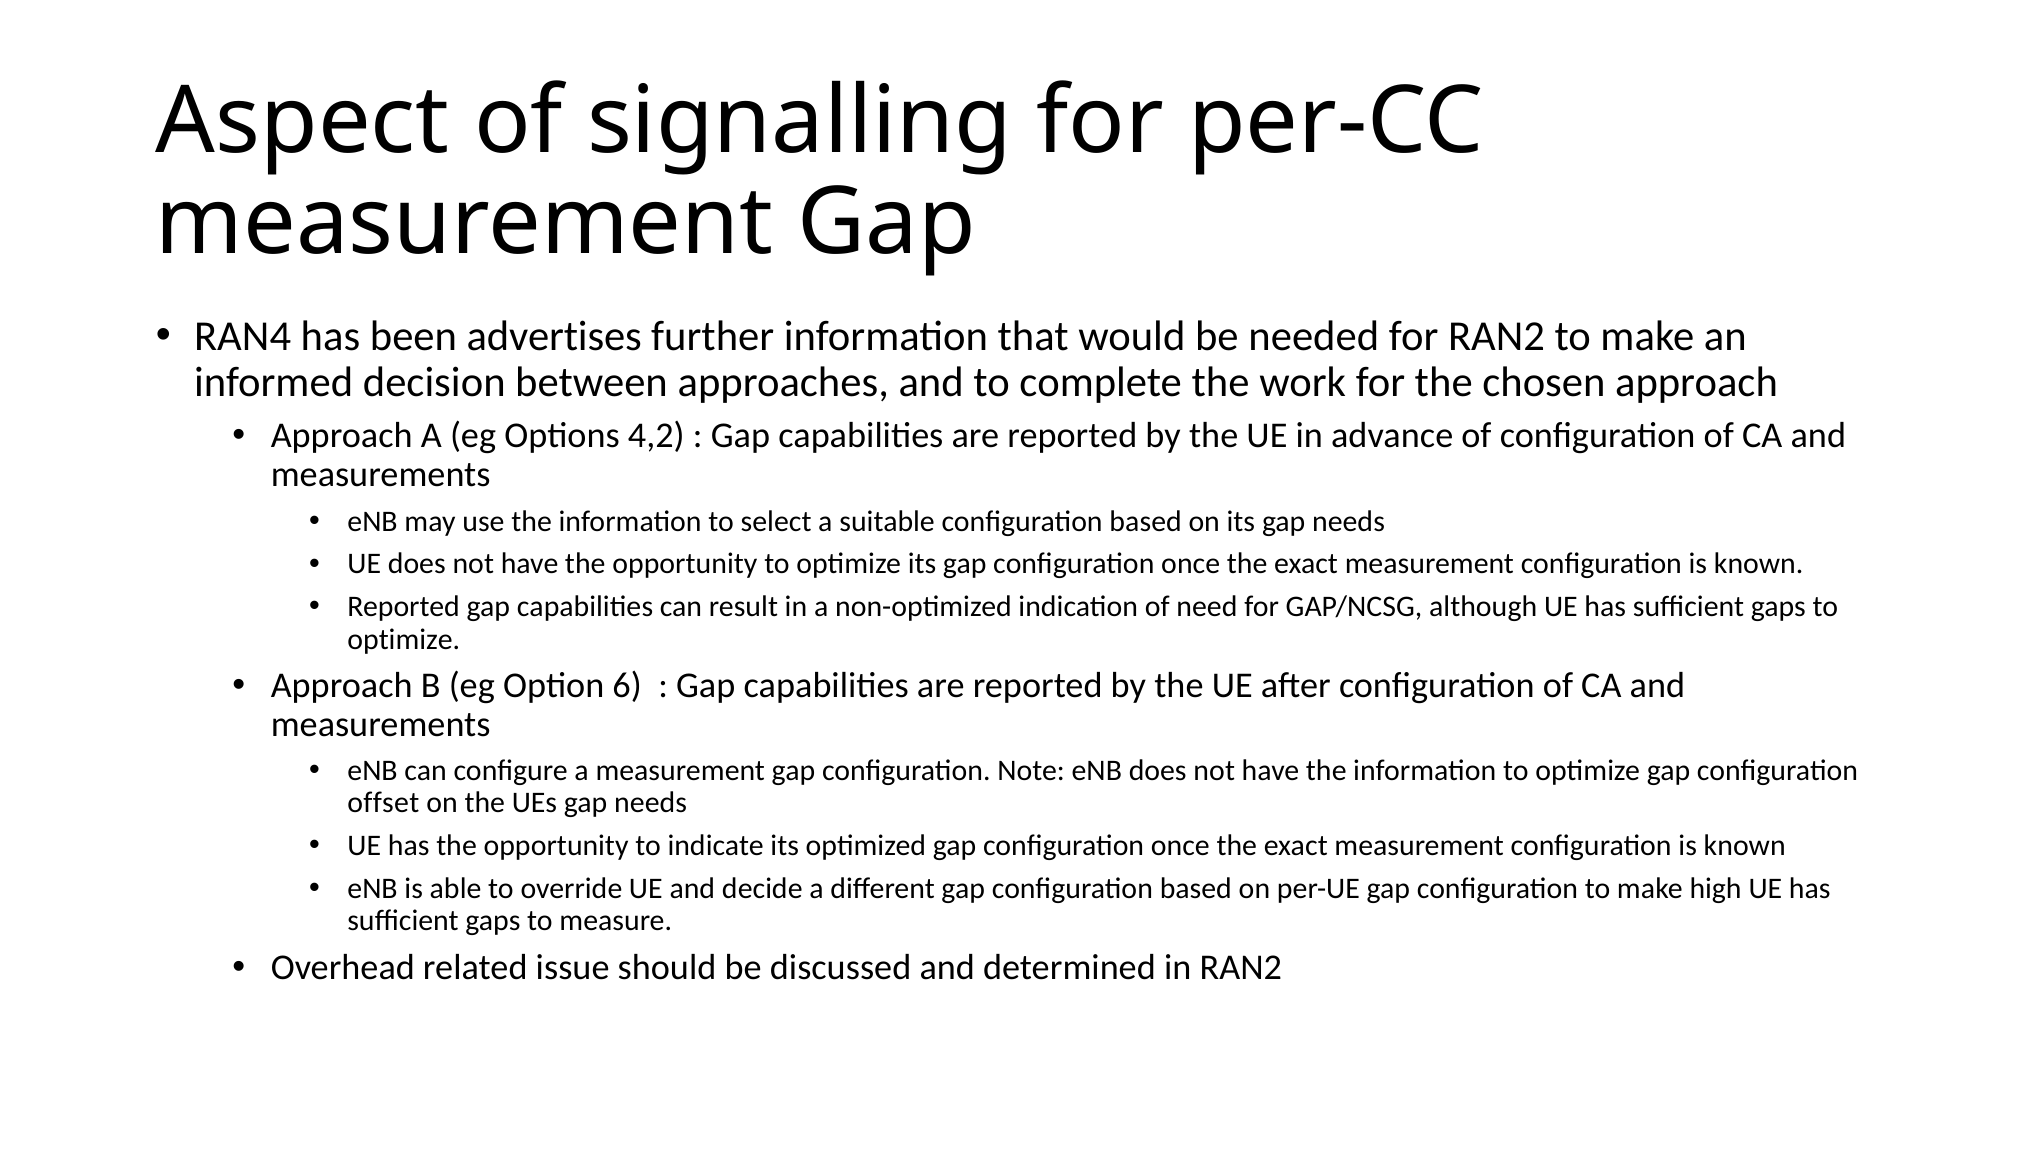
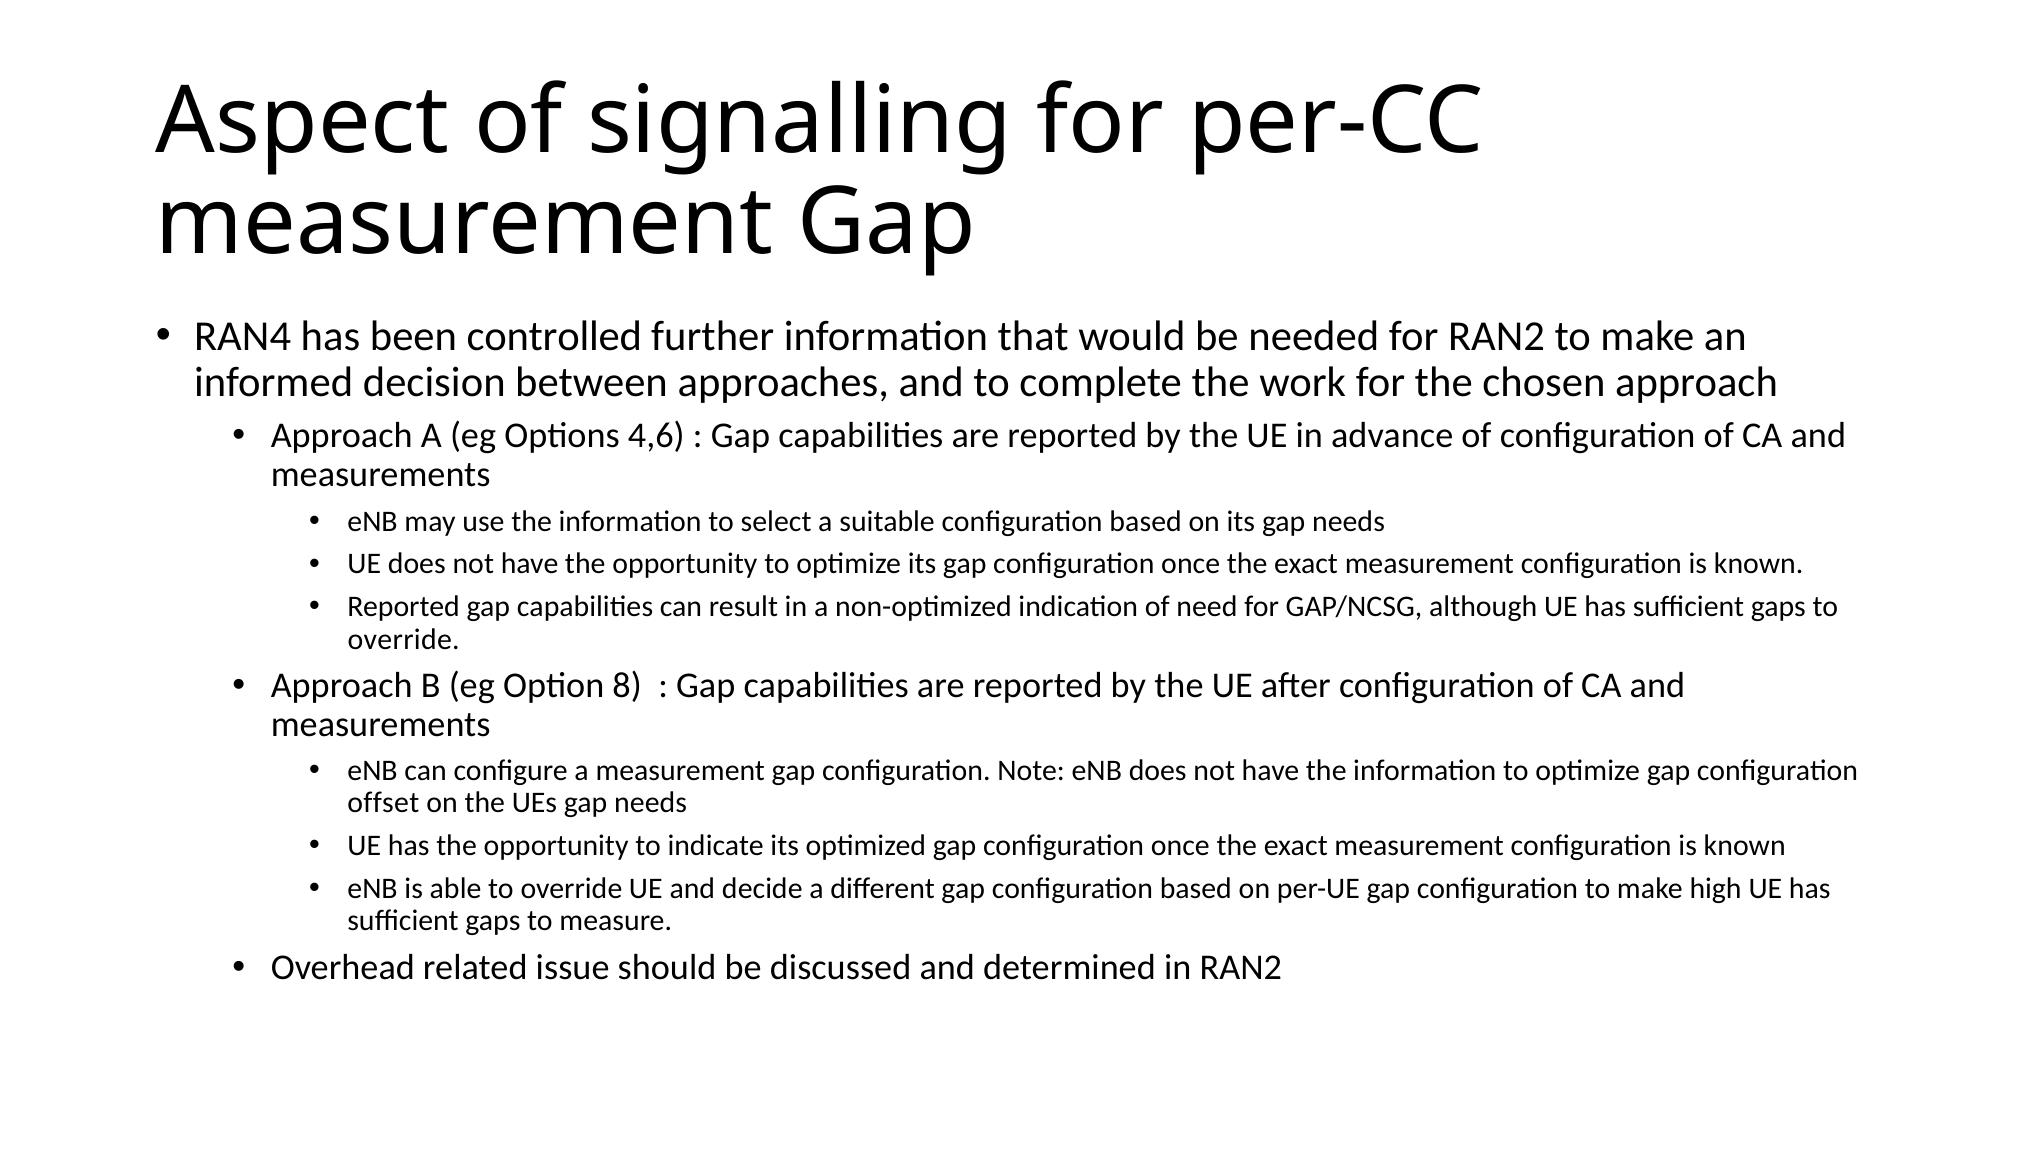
advertises: advertises -> controlled
4,2: 4,2 -> 4,6
optimize at (404, 639): optimize -> override
6: 6 -> 8
